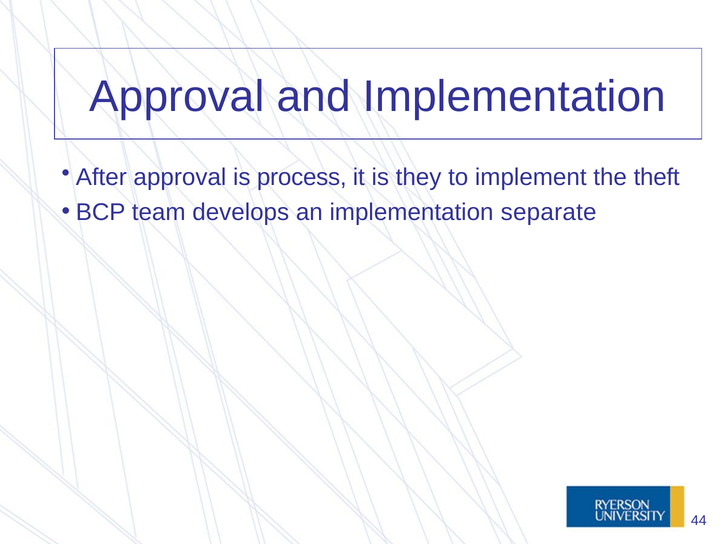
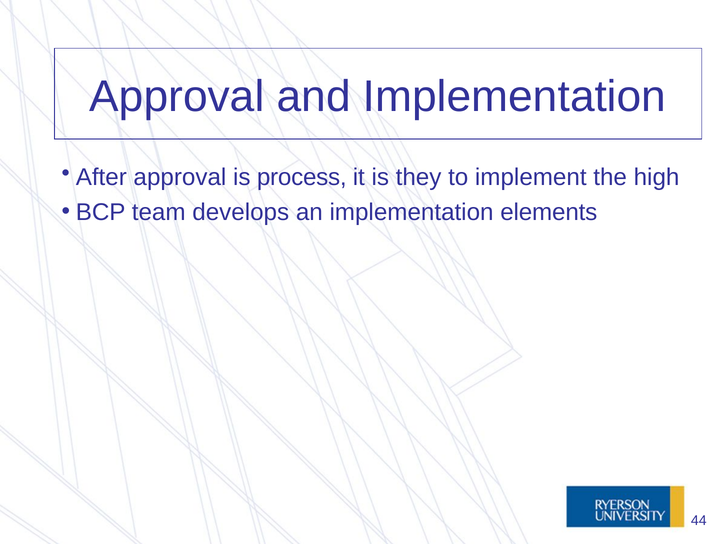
theft: theft -> high
separate: separate -> elements
